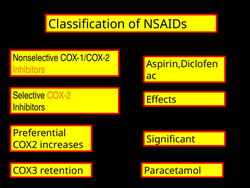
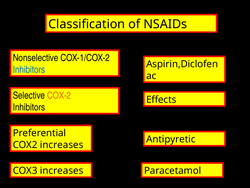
Inhibitors at (29, 69) colour: orange -> blue
Significant: Significant -> Antipyretic
COX3 retention: retention -> increases
